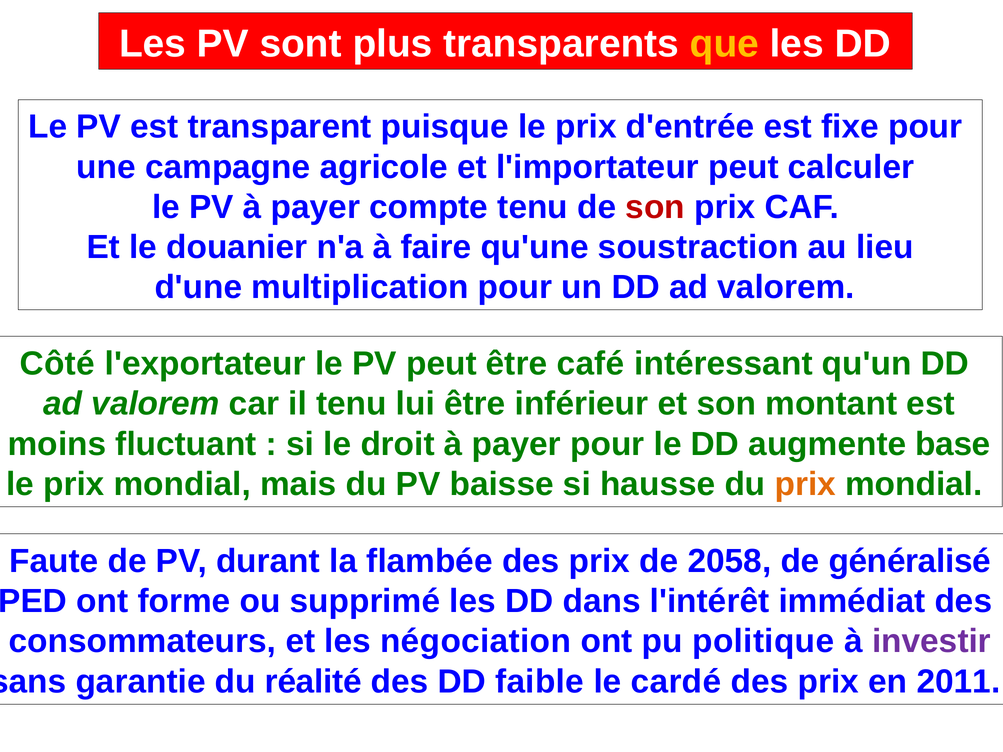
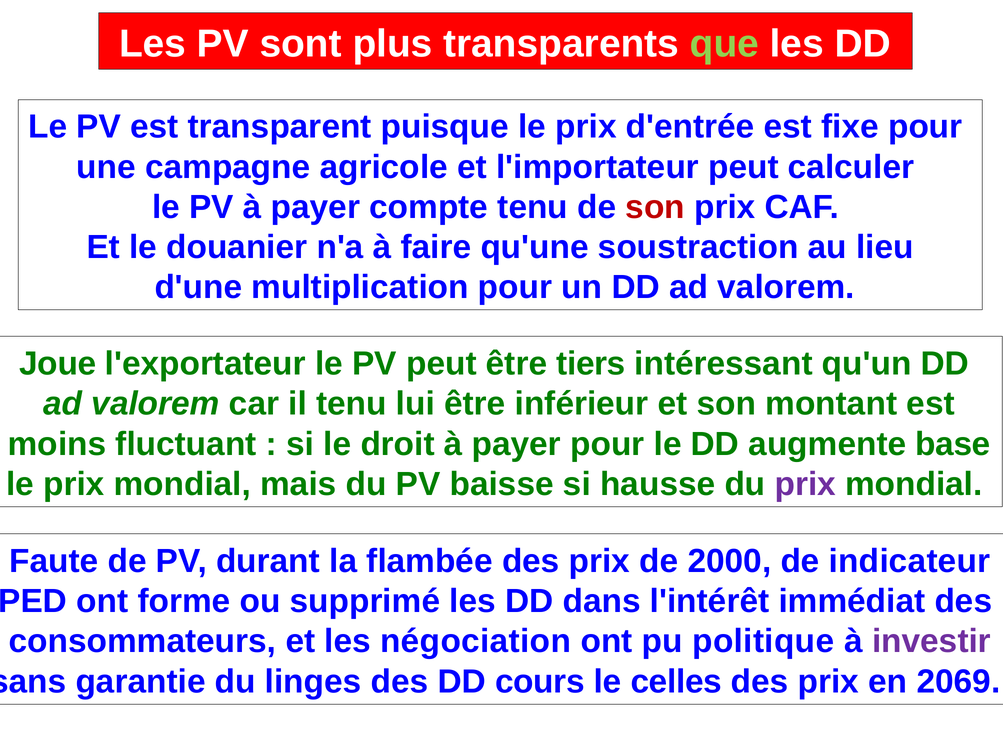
que colour: yellow -> light green
Côté: Côté -> Joue
café: café -> tiers
prix at (805, 484) colour: orange -> purple
2058: 2058 -> 2000
généralisé: généralisé -> indicateur
réalité: réalité -> linges
faible: faible -> cours
cardé: cardé -> celles
2011: 2011 -> 2069
